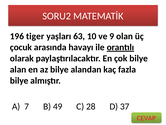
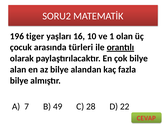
63: 63 -> 16
9: 9 -> 1
havayı: havayı -> türleri
37: 37 -> 22
